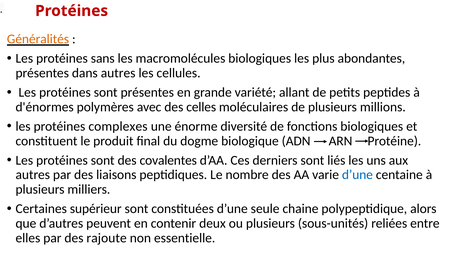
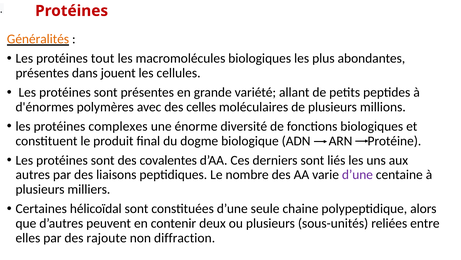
sans: sans -> tout
dans autres: autres -> jouent
d’une at (357, 174) colour: blue -> purple
supérieur: supérieur -> hélicoïdal
essentielle: essentielle -> diffraction
